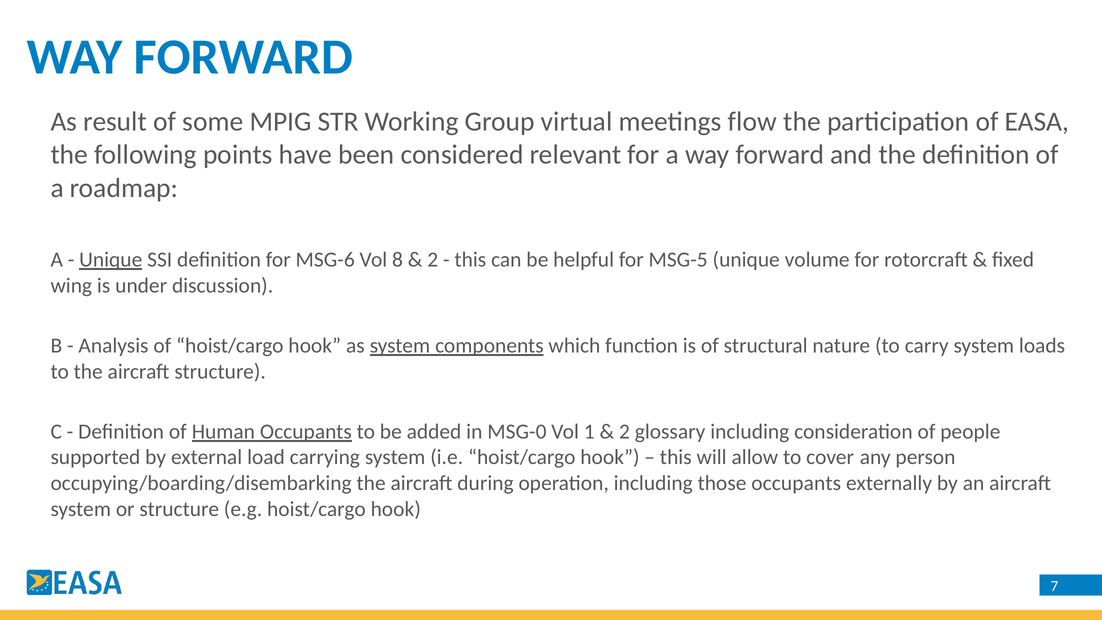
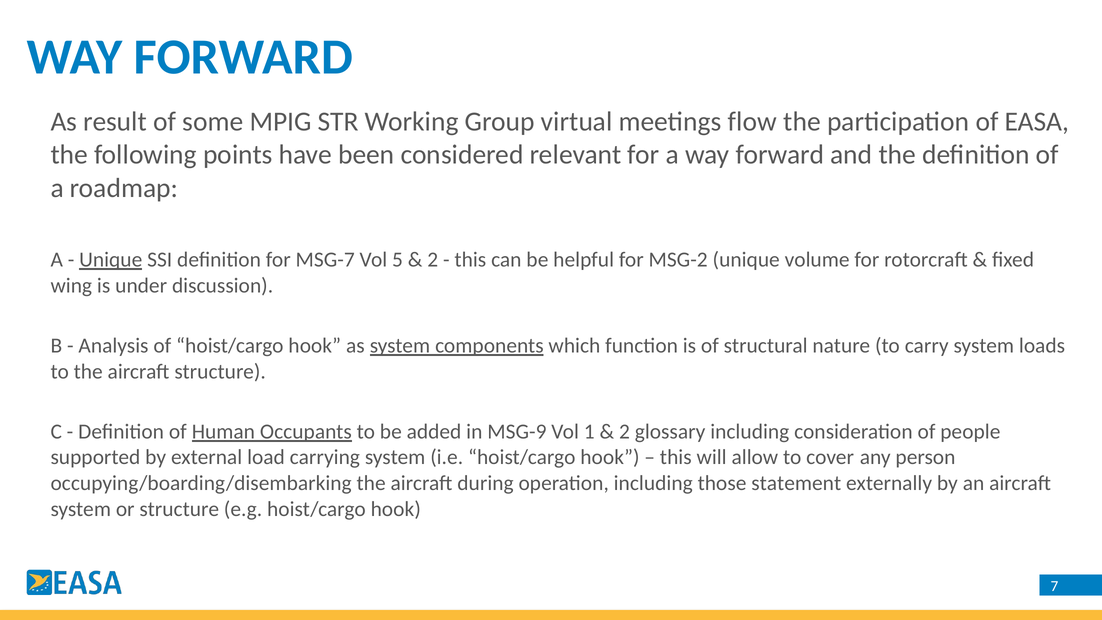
MSG-6: MSG-6 -> MSG-7
8: 8 -> 5
MSG-5: MSG-5 -> MSG-2
MSG-0: MSG-0 -> MSG-9
those occupants: occupants -> statement
